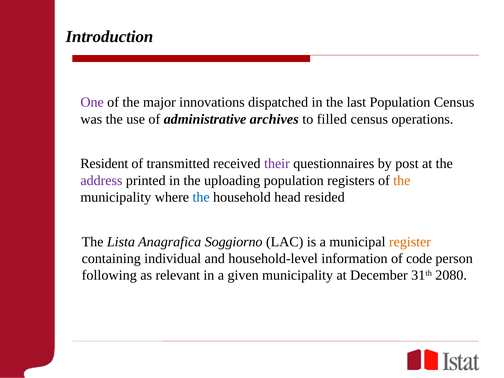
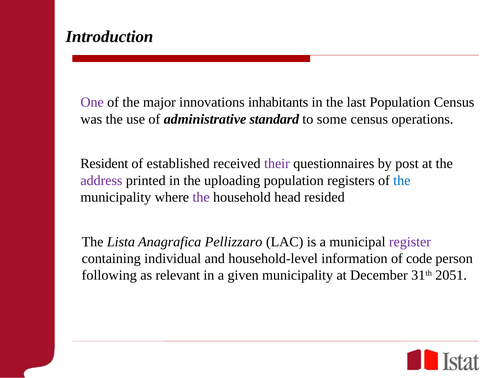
dispatched: dispatched -> inhabitants
archives: archives -> standard
filled: filled -> some
transmitted: transmitted -> established
the at (402, 180) colour: orange -> blue
the at (201, 197) colour: blue -> purple
Soggiorno: Soggiorno -> Pellizzaro
register colour: orange -> purple
2080: 2080 -> 2051
